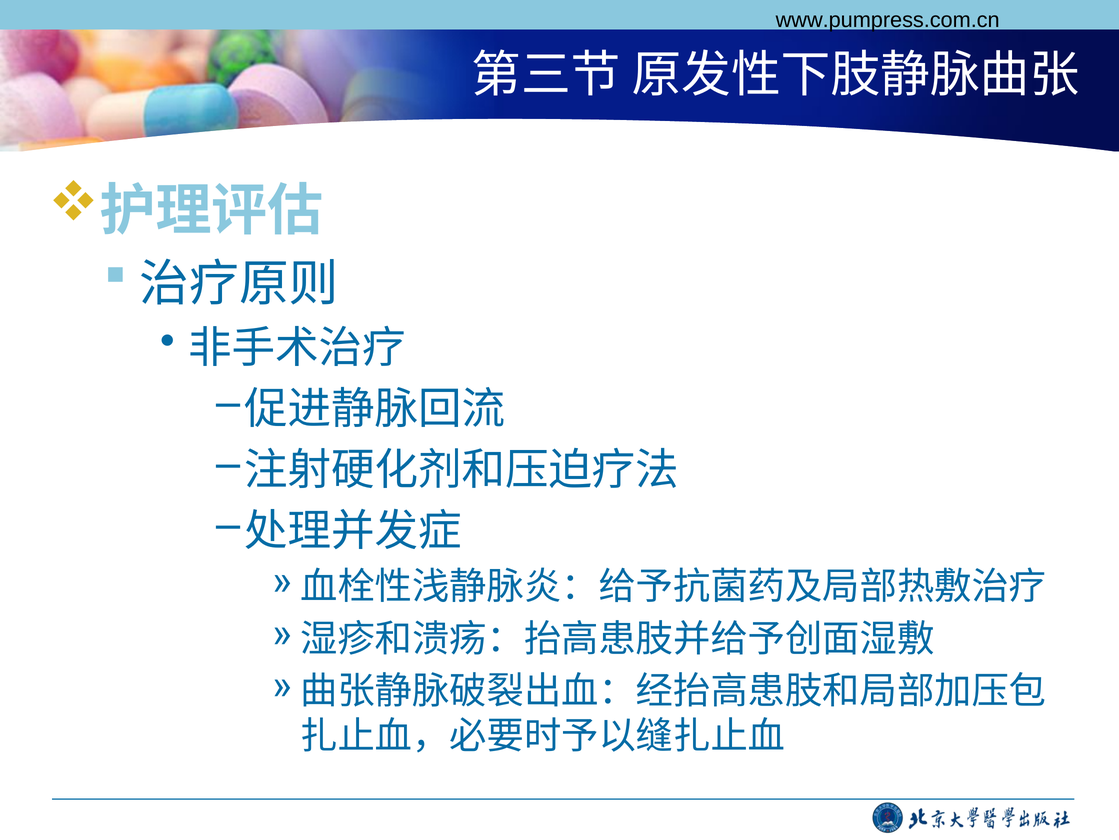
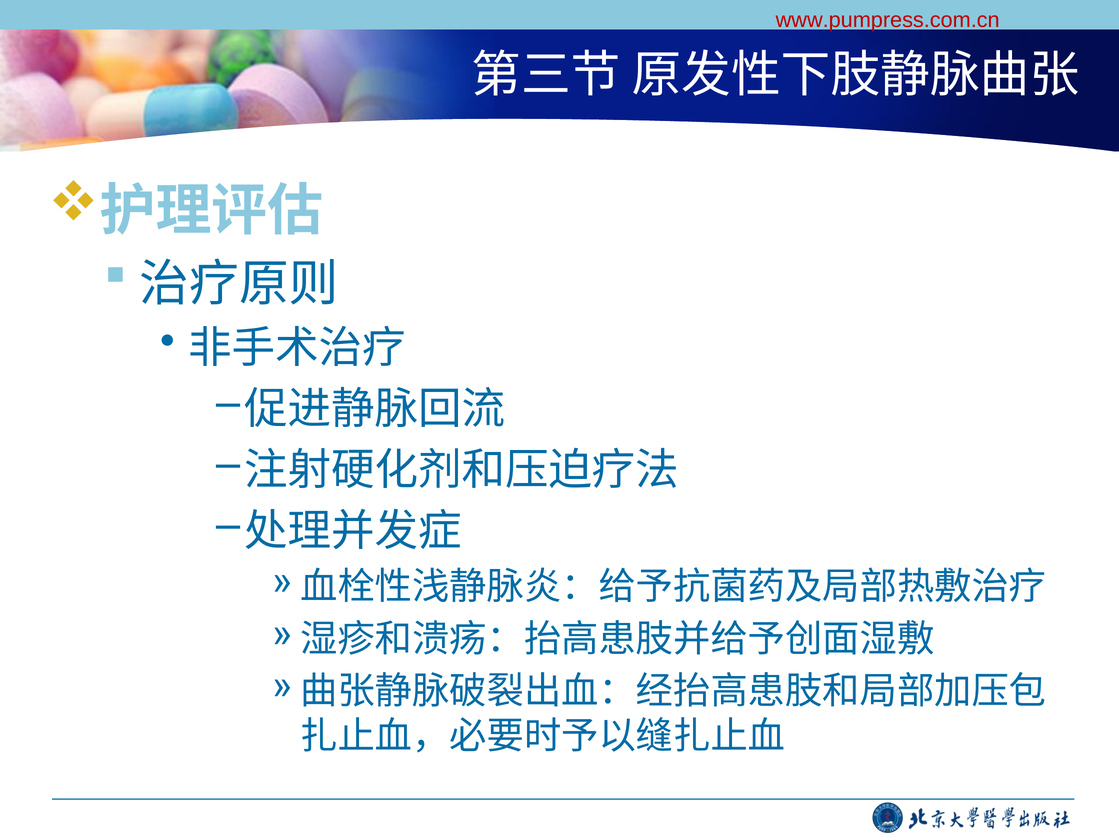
www.pumpress.com.cn colour: black -> red
